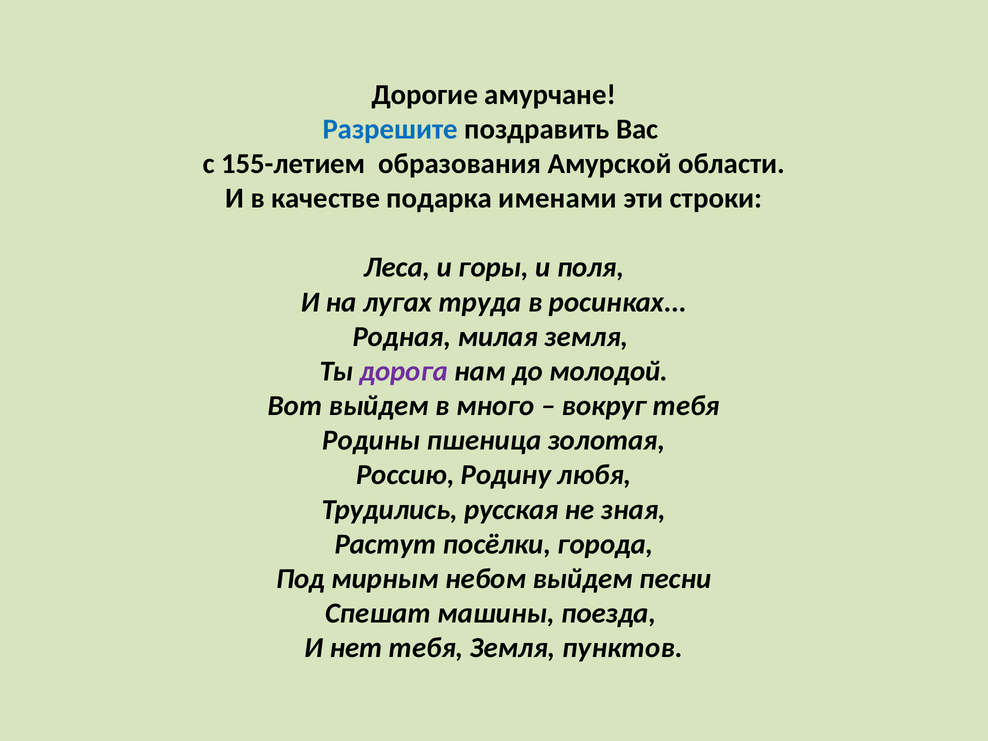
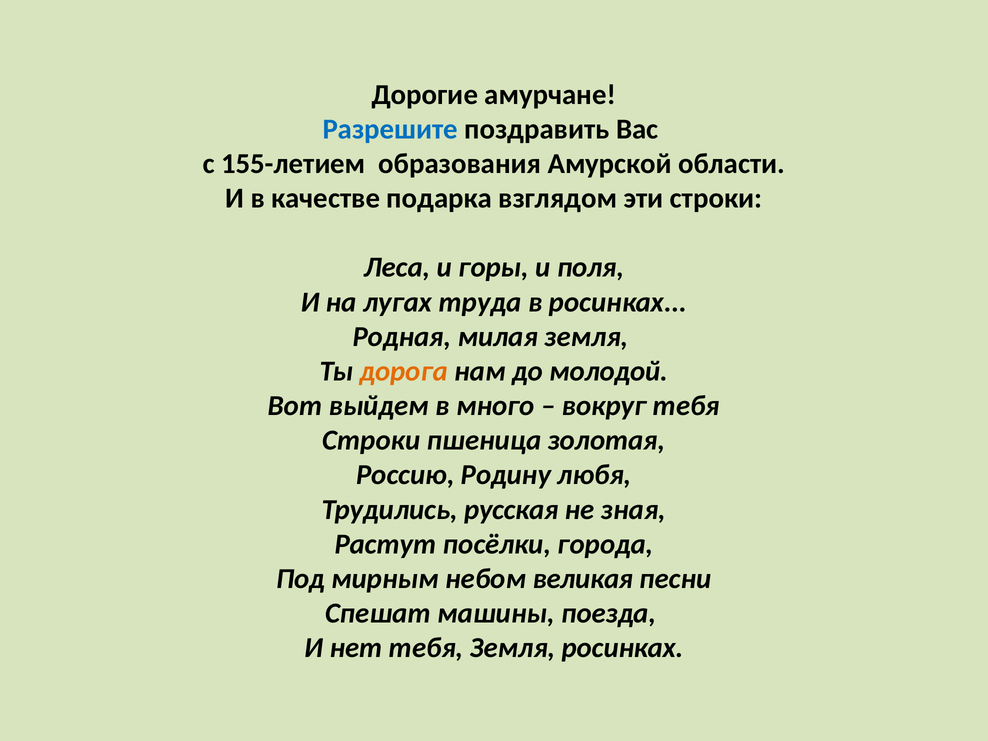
именами: именами -> взглядом
дорога colour: purple -> orange
Родины at (371, 440): Родины -> Строки
небом выйдем: выйдем -> великая
Земля пунктов: пунктов -> росинках
